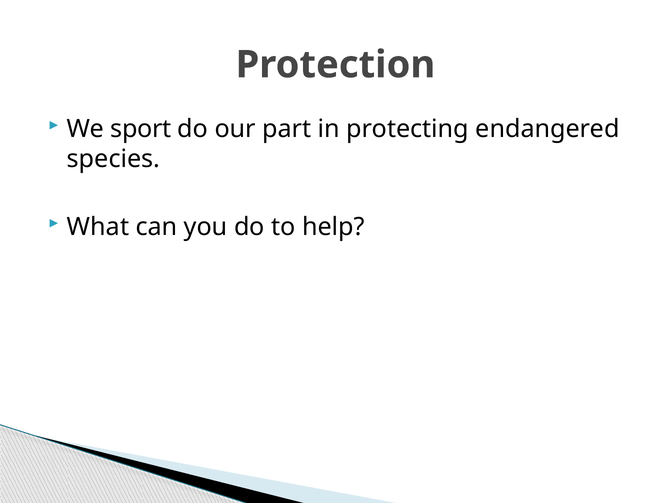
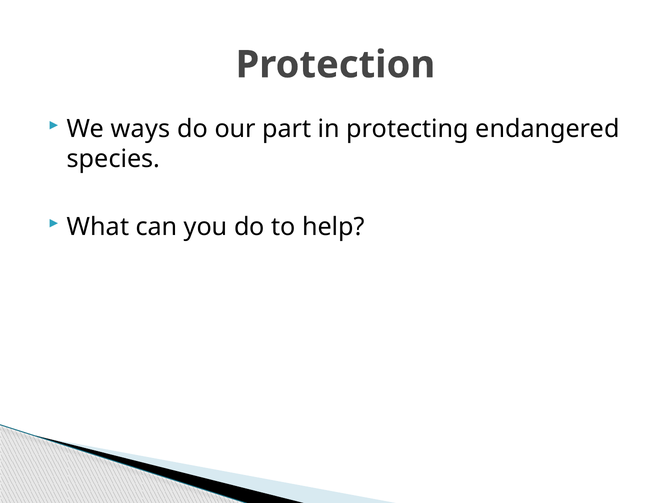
sport: sport -> ways
